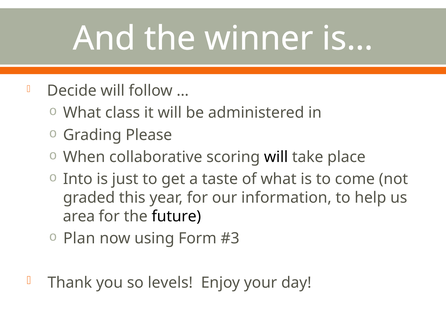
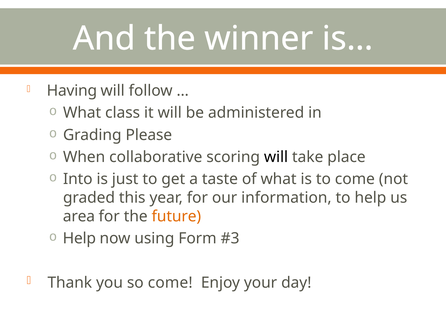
Decide: Decide -> Having
future colour: black -> orange
Plan at (79, 238): Plan -> Help
so levels: levels -> come
